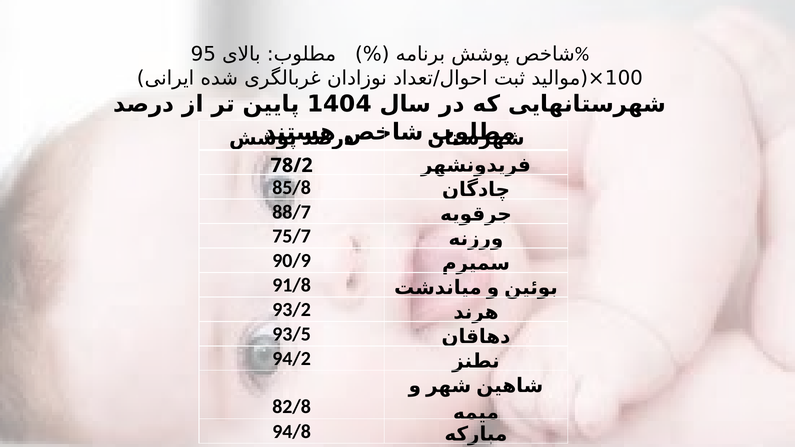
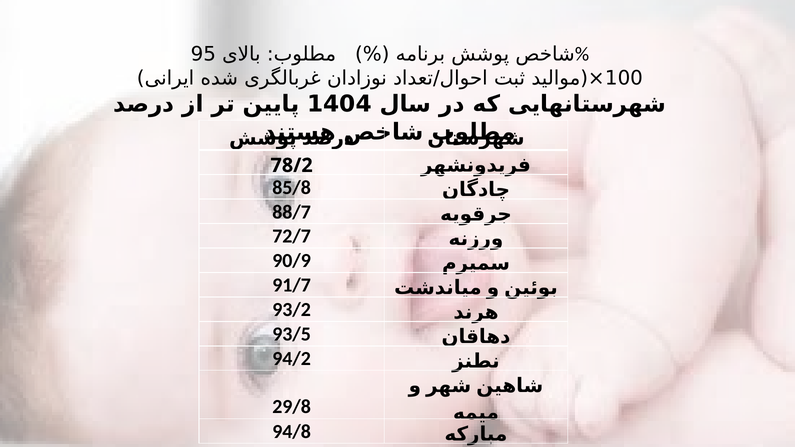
75/7: 75/7 -> 72/7
91/8: 91/8 -> 91/7
82/8: 82/8 -> 29/8
